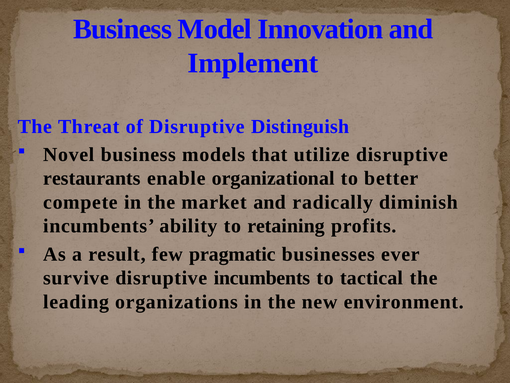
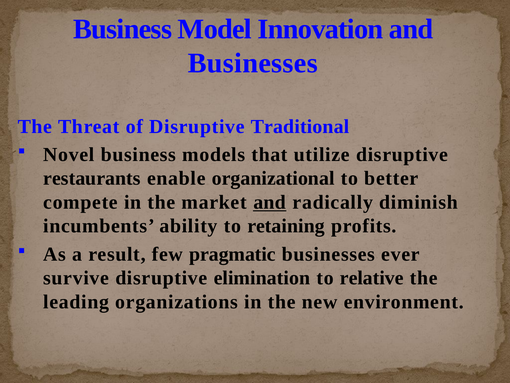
Implement at (253, 63): Implement -> Businesses
Distinguish: Distinguish -> Traditional
and at (270, 202) underline: none -> present
disruptive incumbents: incumbents -> elimination
tactical: tactical -> relative
